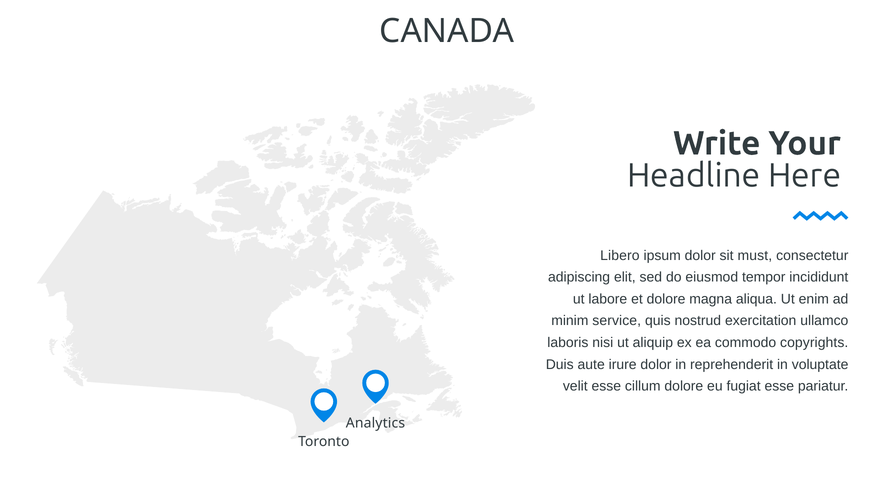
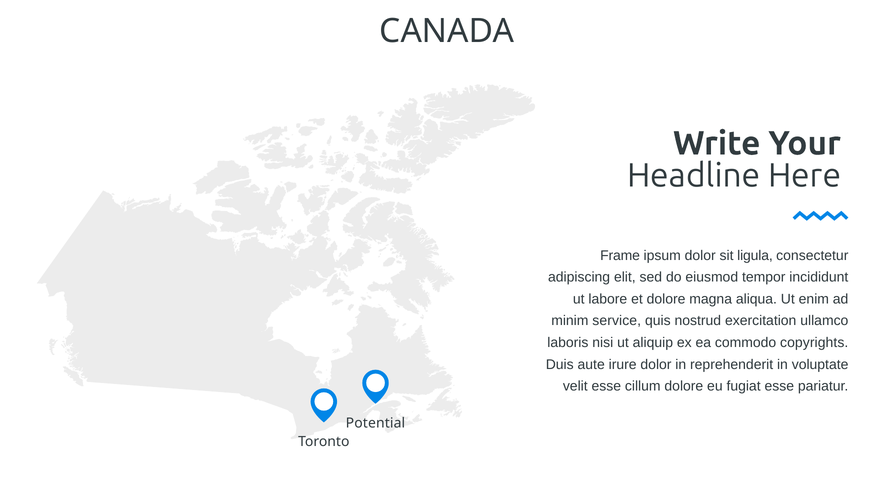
Libero: Libero -> Frame
must: must -> ligula
Analytics: Analytics -> Potential
